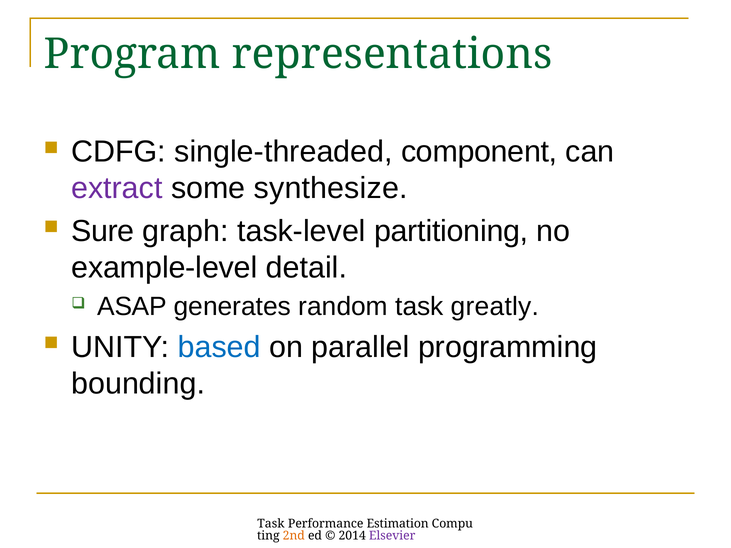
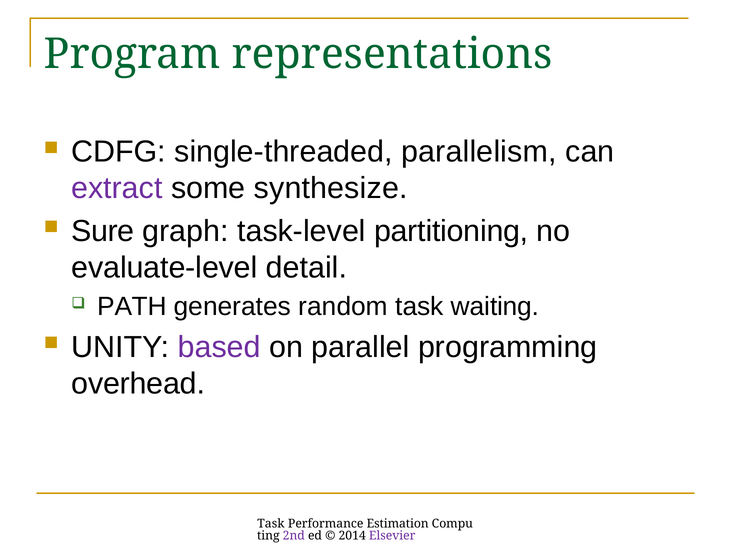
component: component -> parallelism
example-level: example-level -> evaluate-level
ASAP: ASAP -> PATH
greatly: greatly -> waiting
based colour: blue -> purple
bounding: bounding -> overhead
2nd colour: orange -> purple
